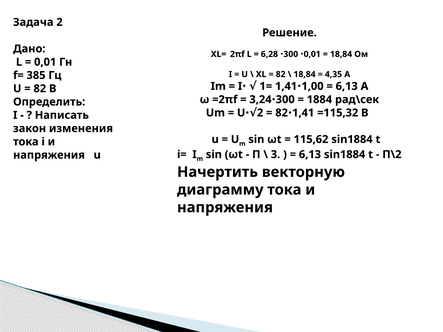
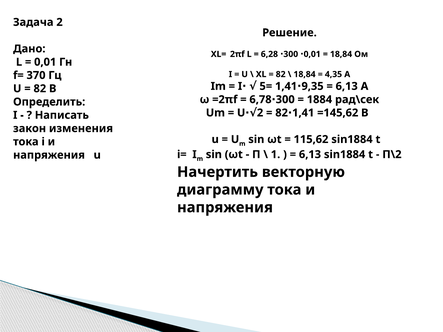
385: 385 -> 370
1,00: 1,00 -> 9,35
1=: 1= -> 5=
3,24: 3,24 -> 6,78
=115,32: =115,32 -> =145,62
3: 3 -> 1
